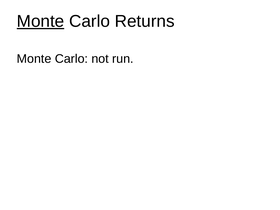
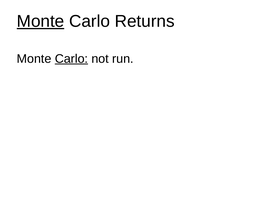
Carlo at (71, 59) underline: none -> present
